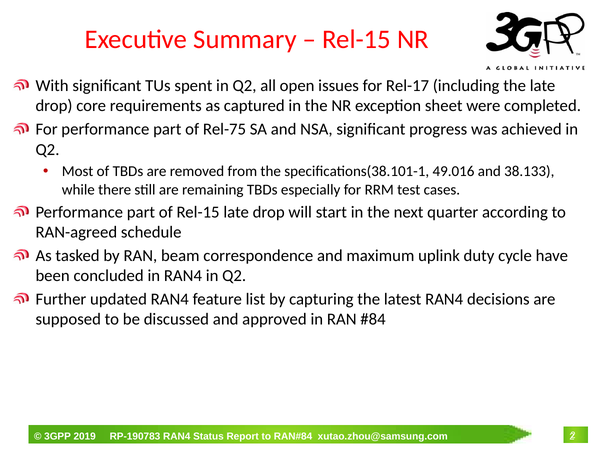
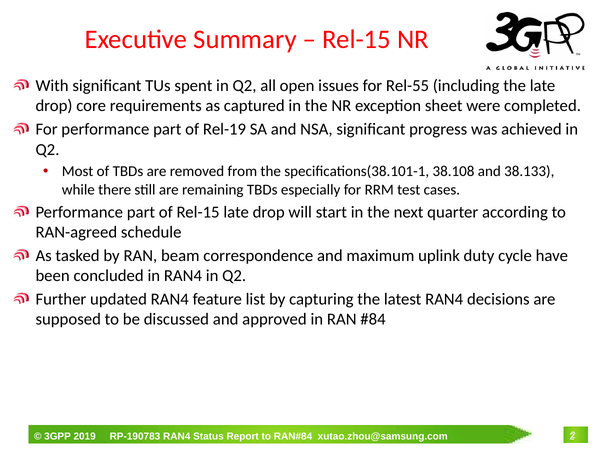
Rel-17: Rel-17 -> Rel-55
Rel-75: Rel-75 -> Rel-19
49.016: 49.016 -> 38.108
